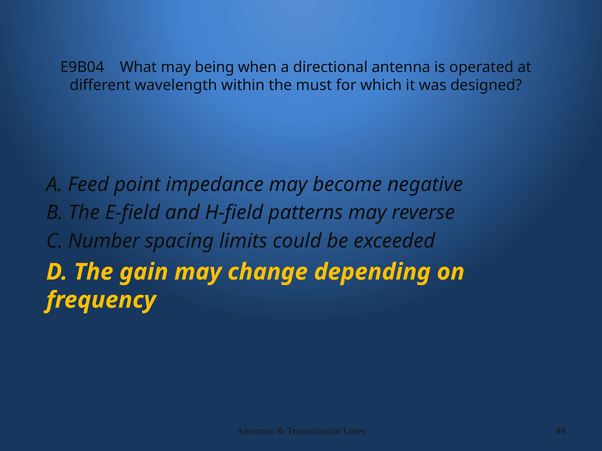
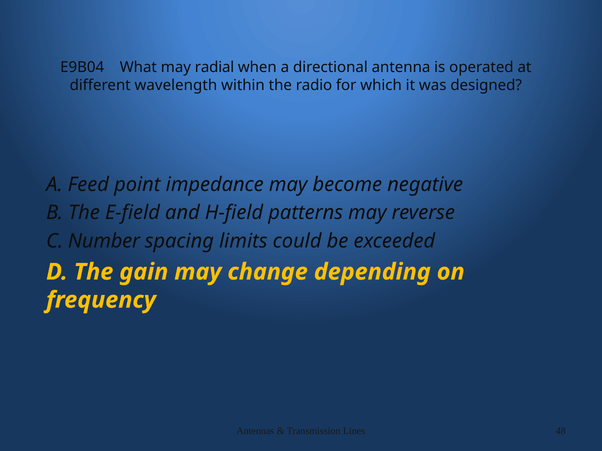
being: being -> radial
must: must -> radio
